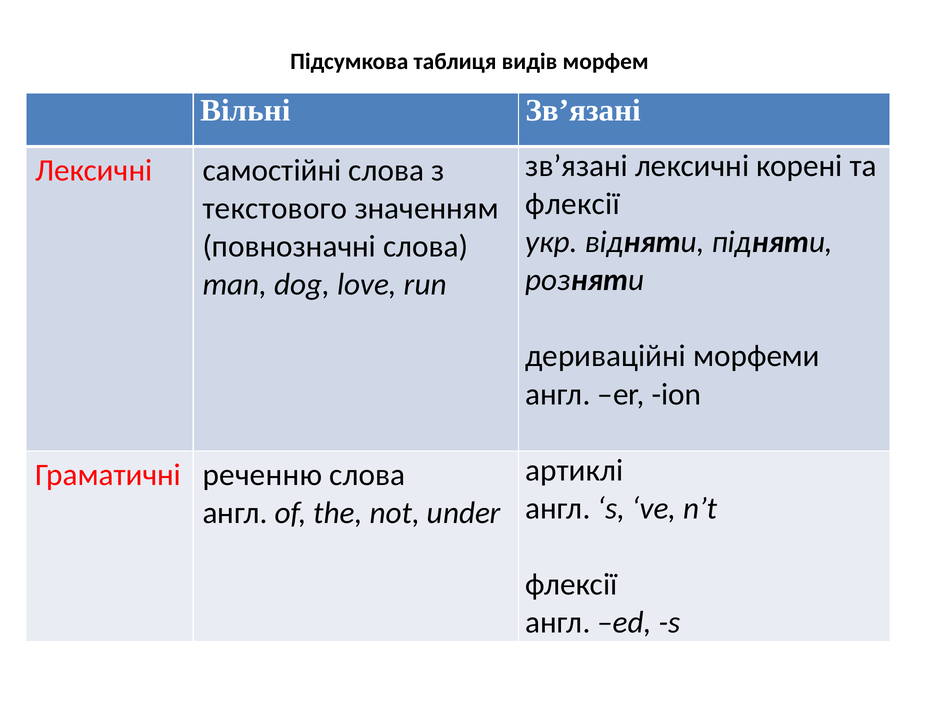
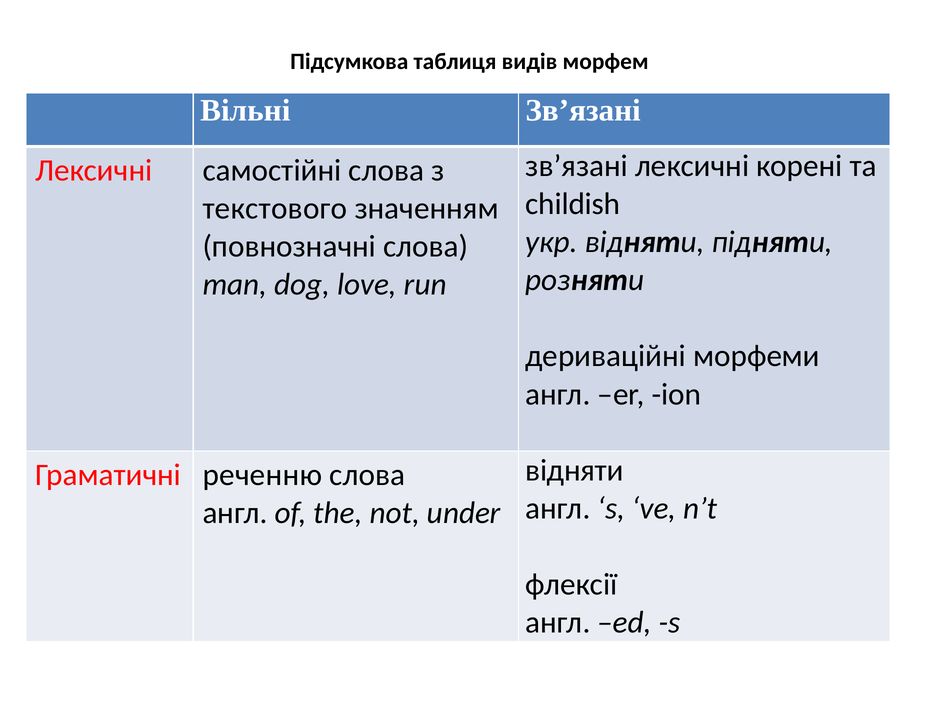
флексії at (573, 204): флексії -> childish
артиклі at (574, 471): артиклі -> відняти
